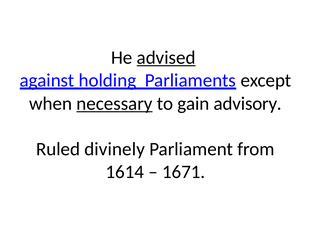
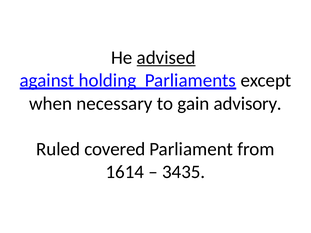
necessary underline: present -> none
divinely: divinely -> covered
1671: 1671 -> 3435
